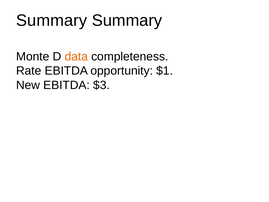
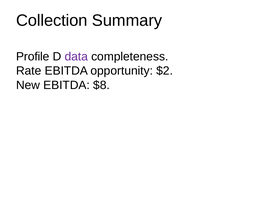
Summary at (52, 20): Summary -> Collection
Monte: Monte -> Profile
data colour: orange -> purple
$1: $1 -> $2
$3: $3 -> $8
